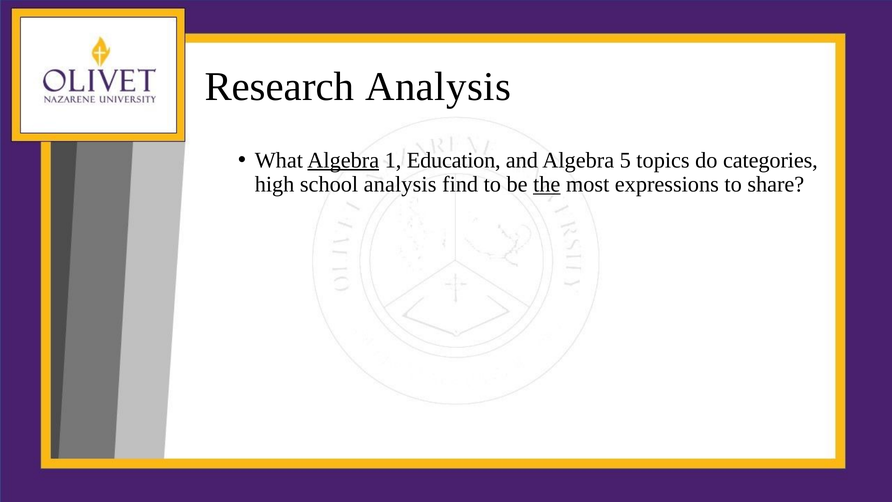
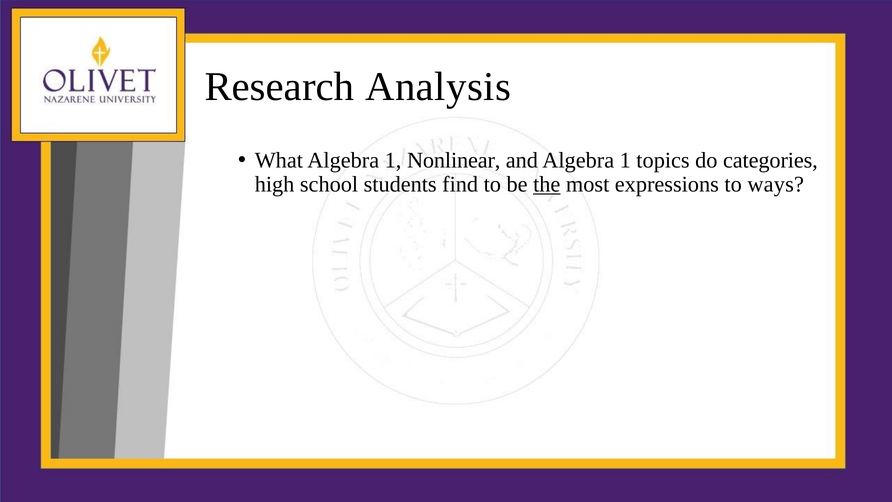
Algebra at (343, 160) underline: present -> none
Education: Education -> Nonlinear
and Algebra 5: 5 -> 1
school analysis: analysis -> students
share: share -> ways
